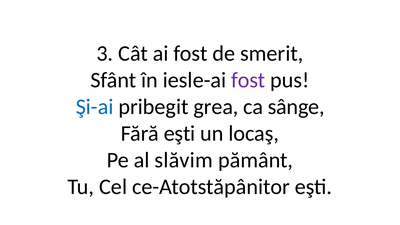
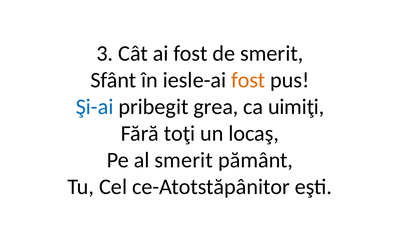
fost at (248, 80) colour: purple -> orange
sânge: sânge -> uimiţi
Fără eşti: eşti -> toţi
al slăvim: slăvim -> smerit
